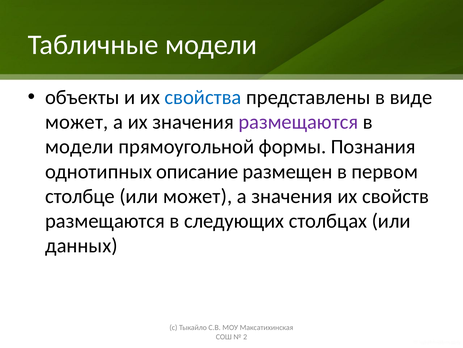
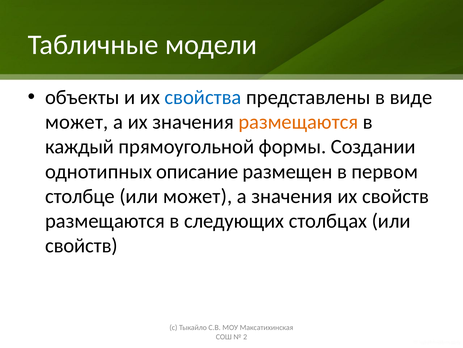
размещаются at (298, 122) colour: purple -> orange
модели at (79, 147): модели -> каждый
Познания: Познания -> Создании
данных at (81, 245): данных -> свойств
